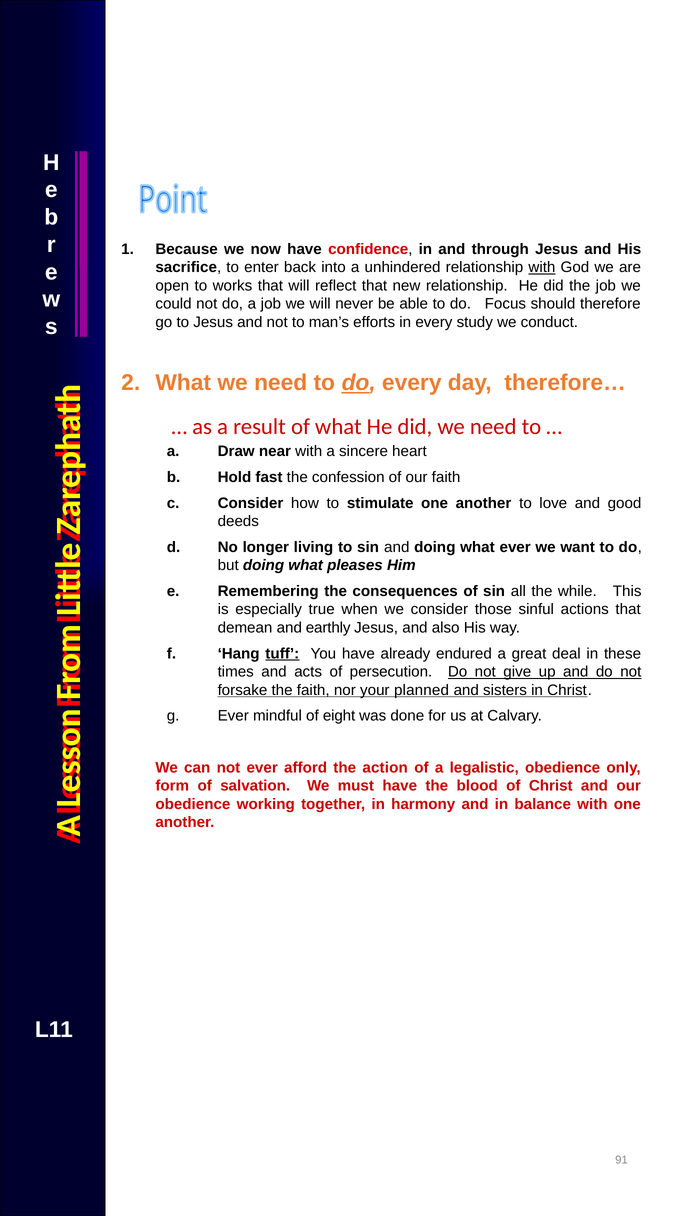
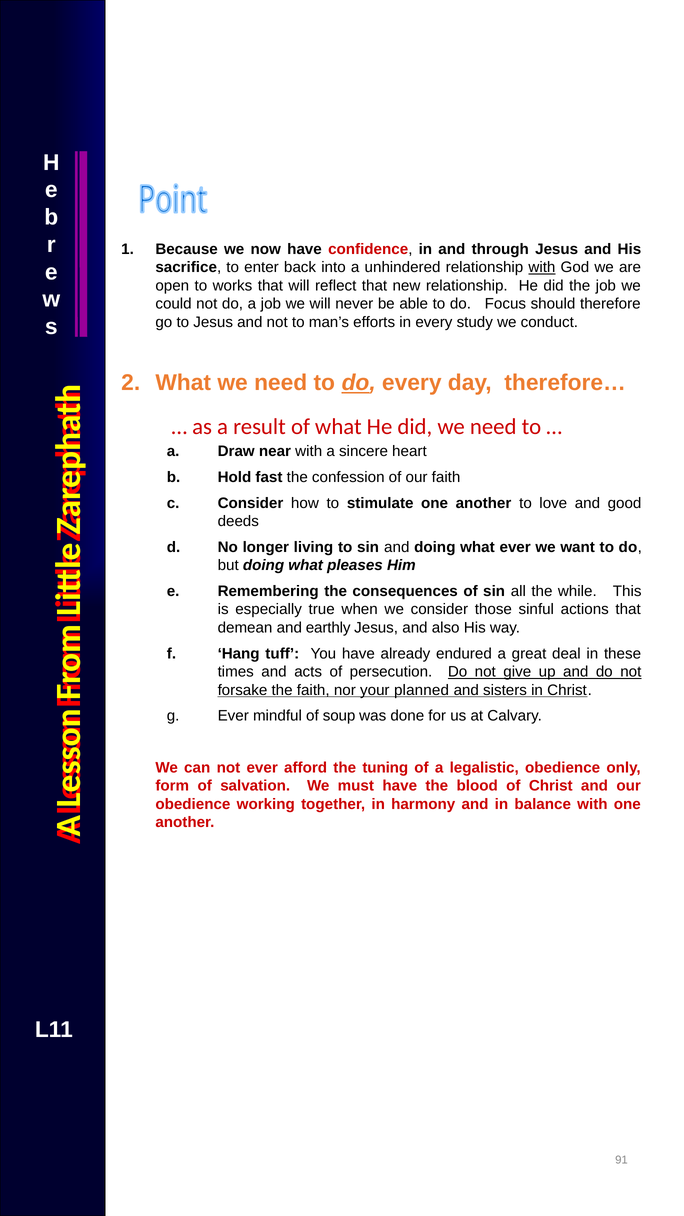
tuff underline: present -> none
eight: eight -> soup
action: action -> tuning
